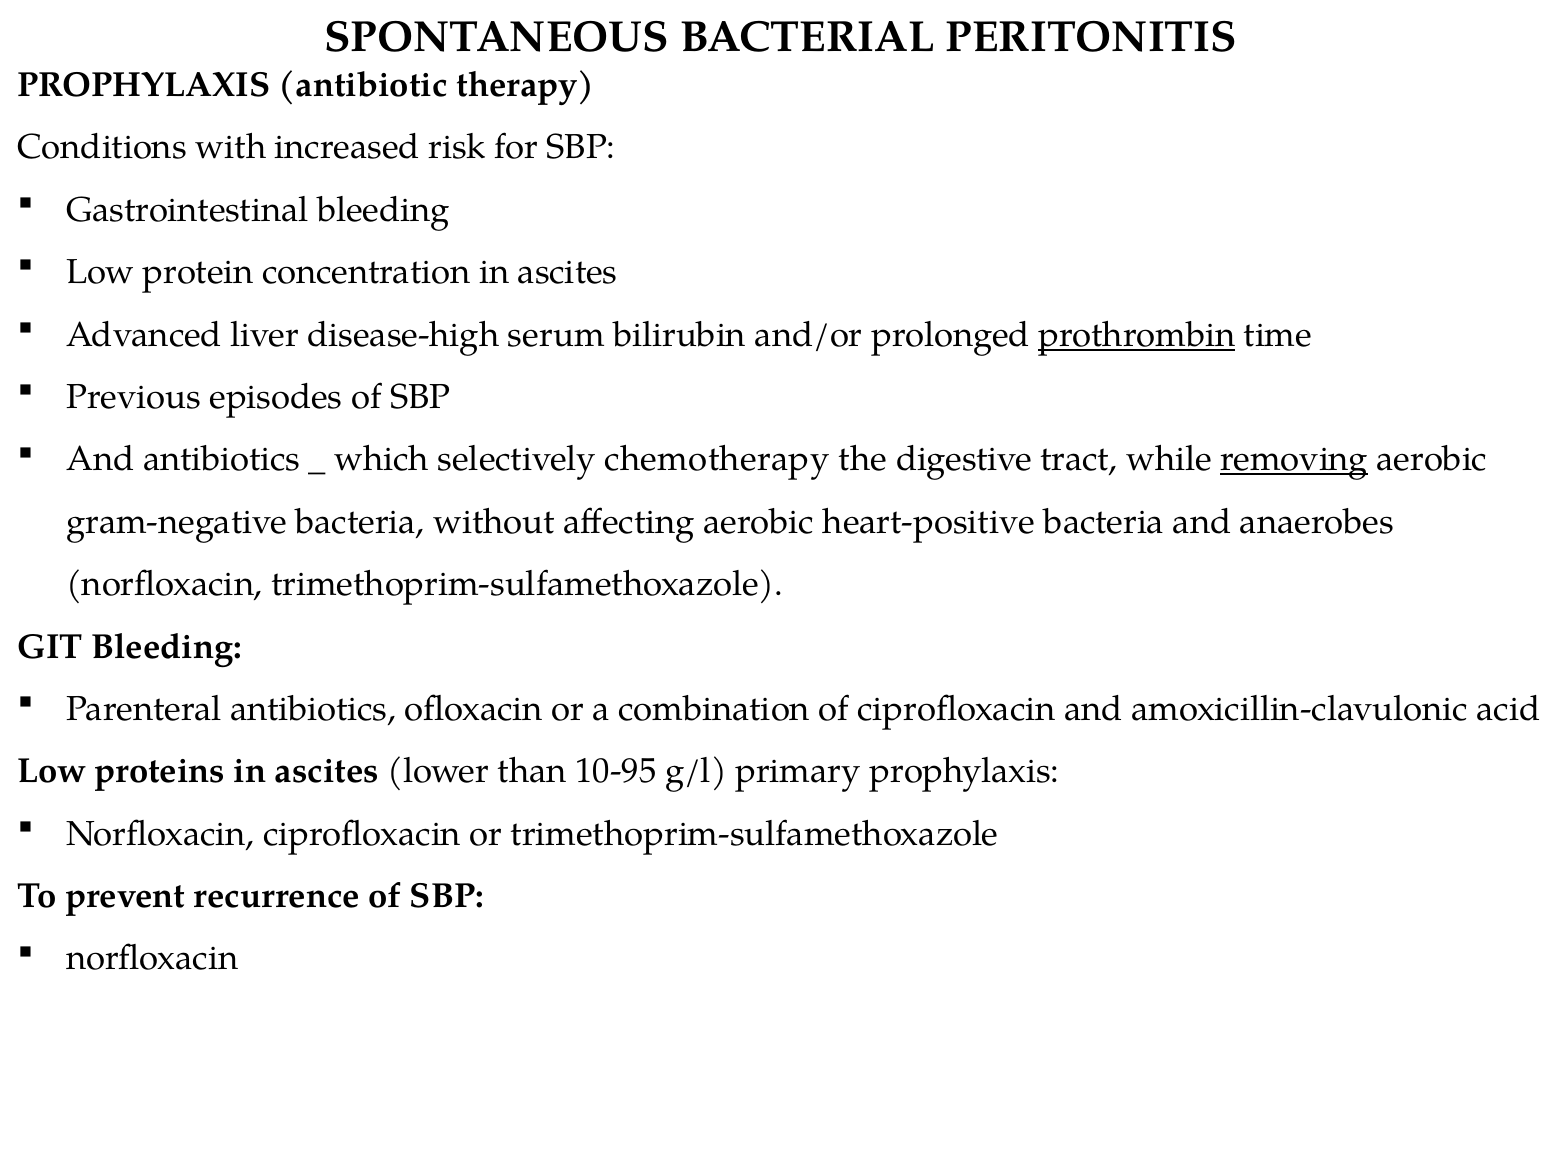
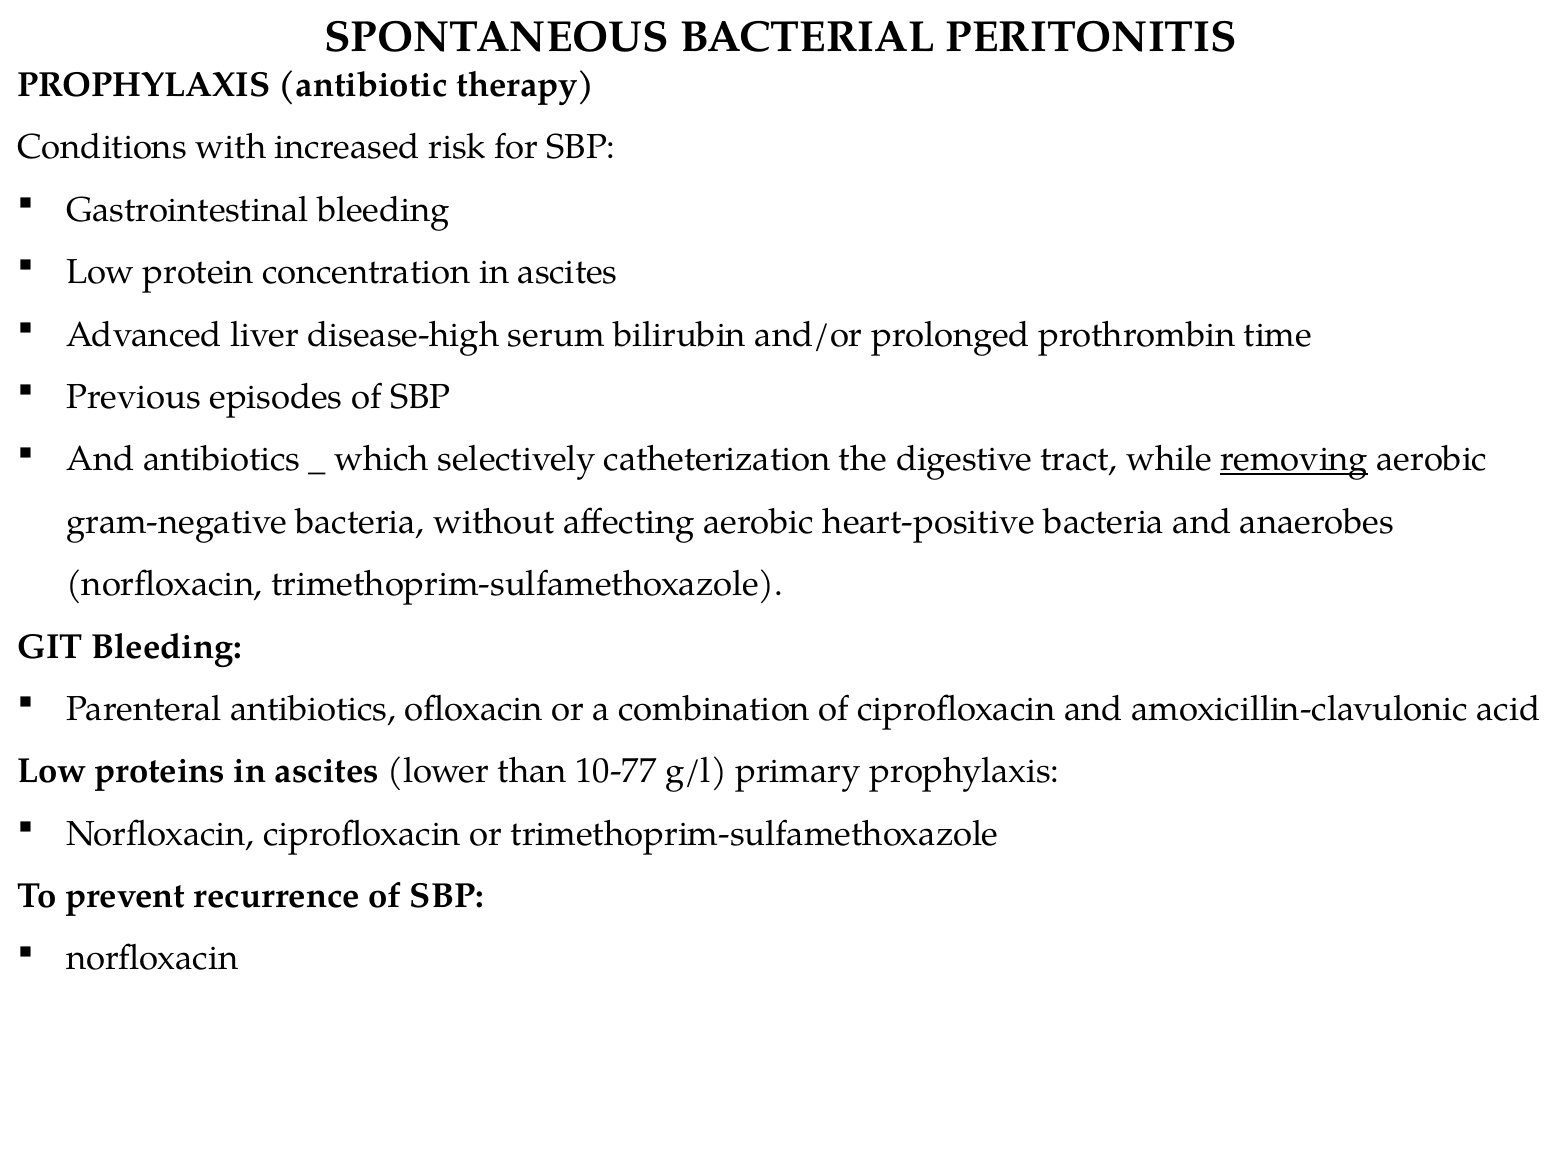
prothrombin underline: present -> none
chemotherapy: chemotherapy -> catheterization
10-95: 10-95 -> 10-77
